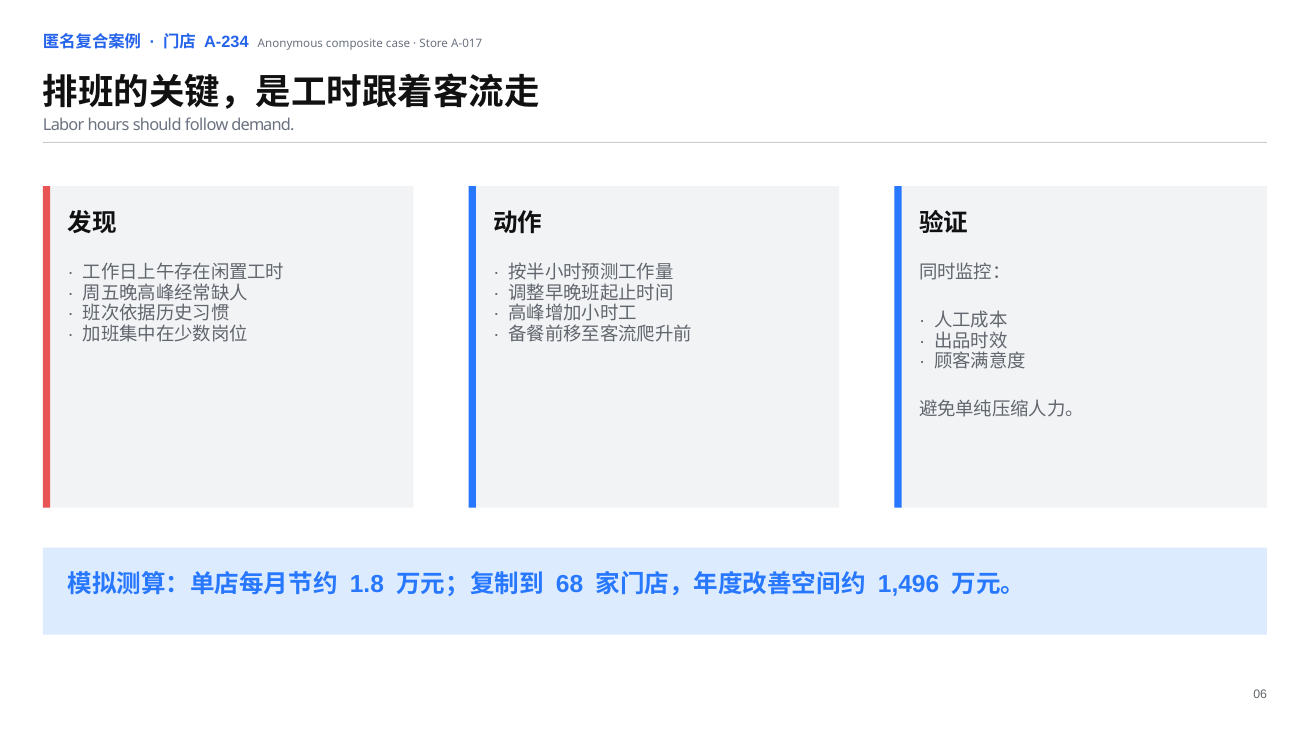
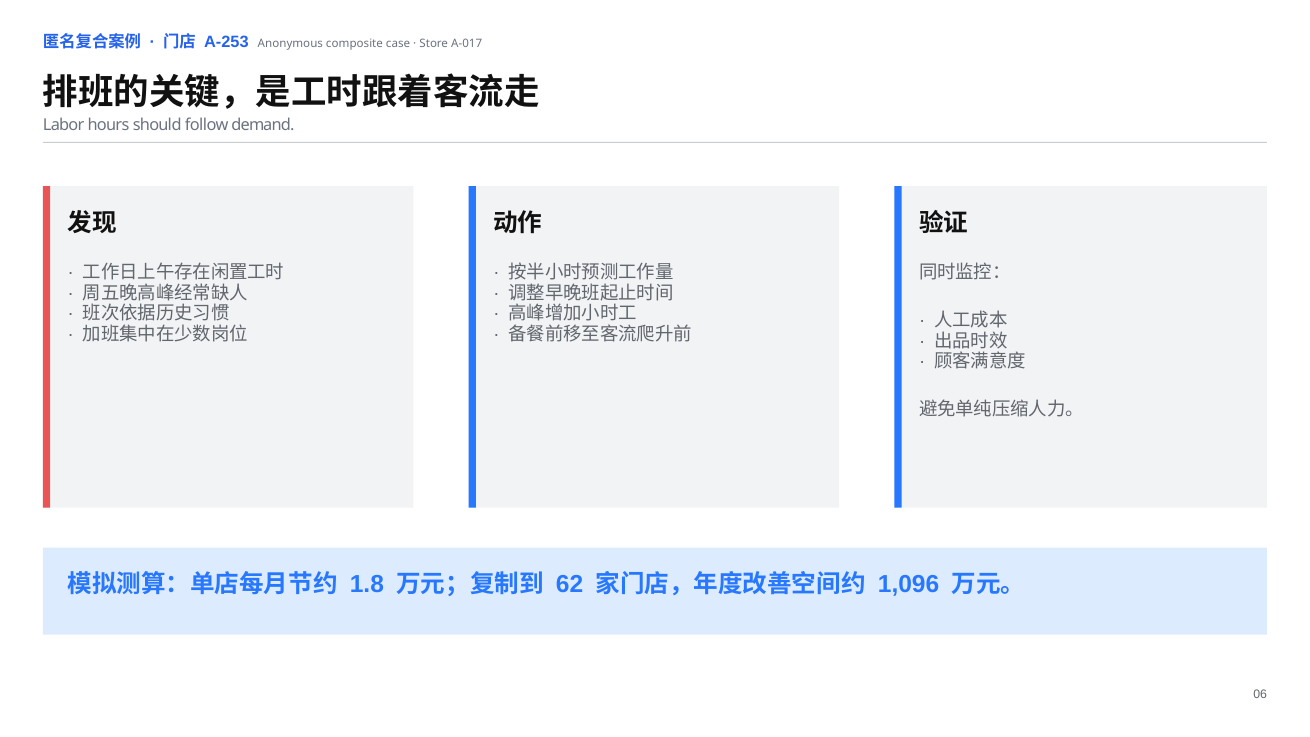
A-234: A-234 -> A-253
68: 68 -> 62
1,496: 1,496 -> 1,096
